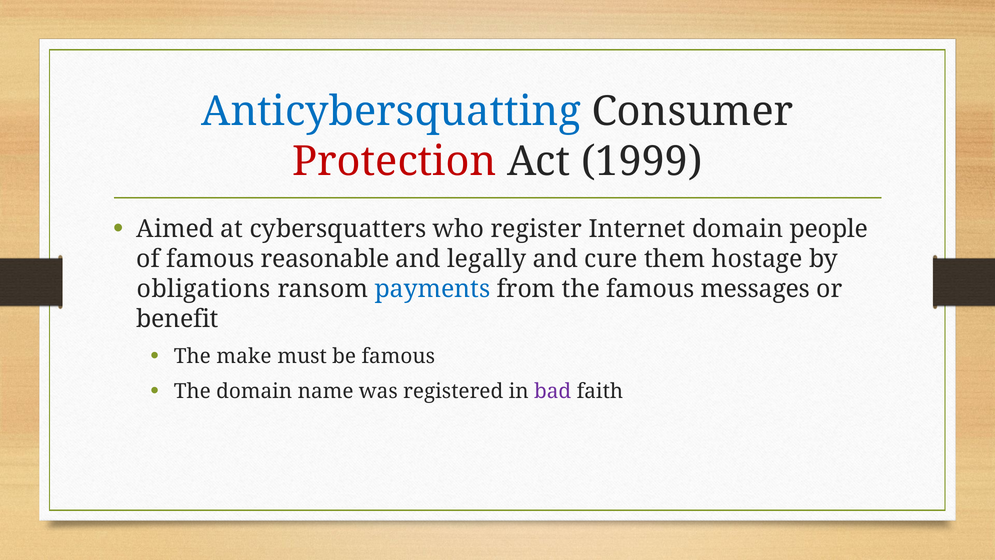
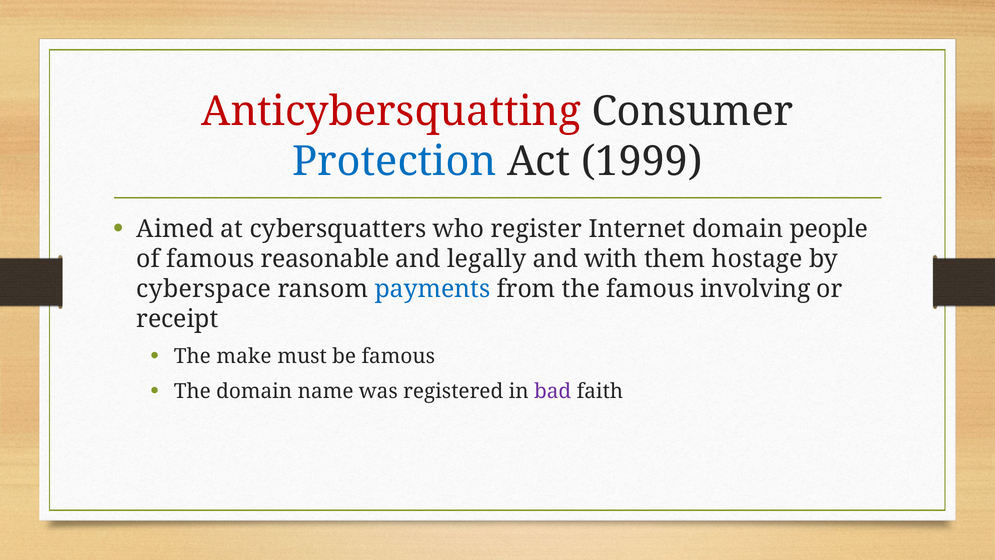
Anticybersquatting colour: blue -> red
Protection colour: red -> blue
cure: cure -> with
obligations: obligations -> cyberspace
messages: messages -> involving
benefit: benefit -> receipt
